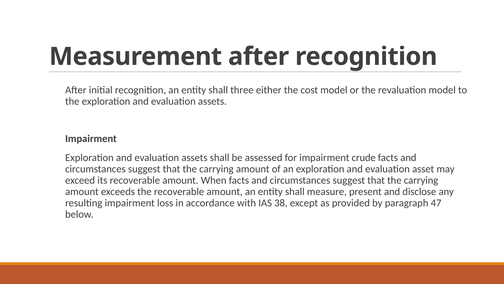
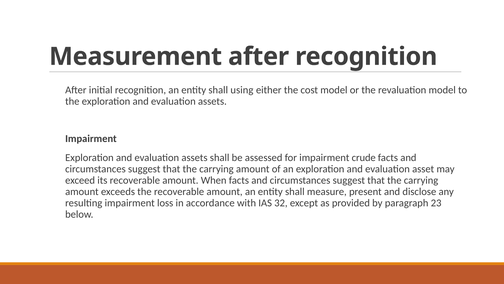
three: three -> using
38: 38 -> 32
47: 47 -> 23
